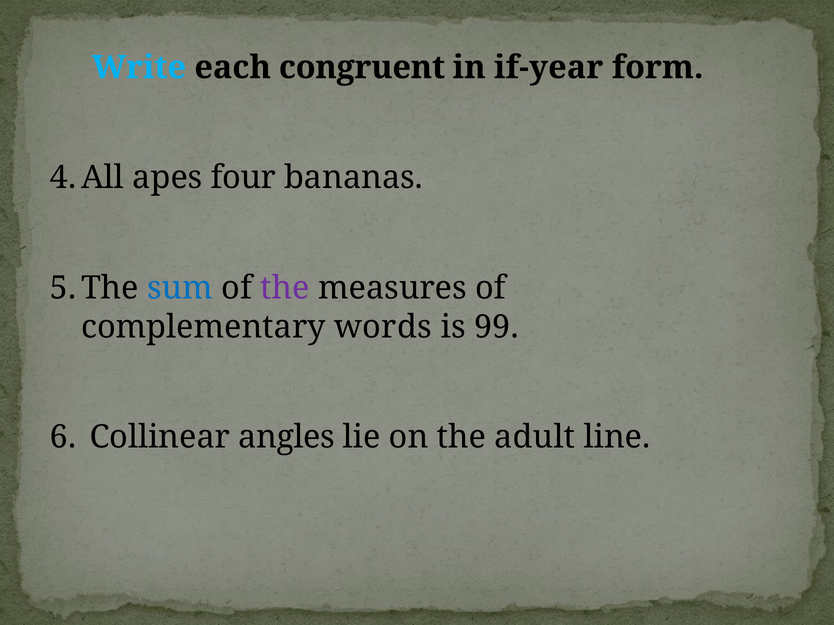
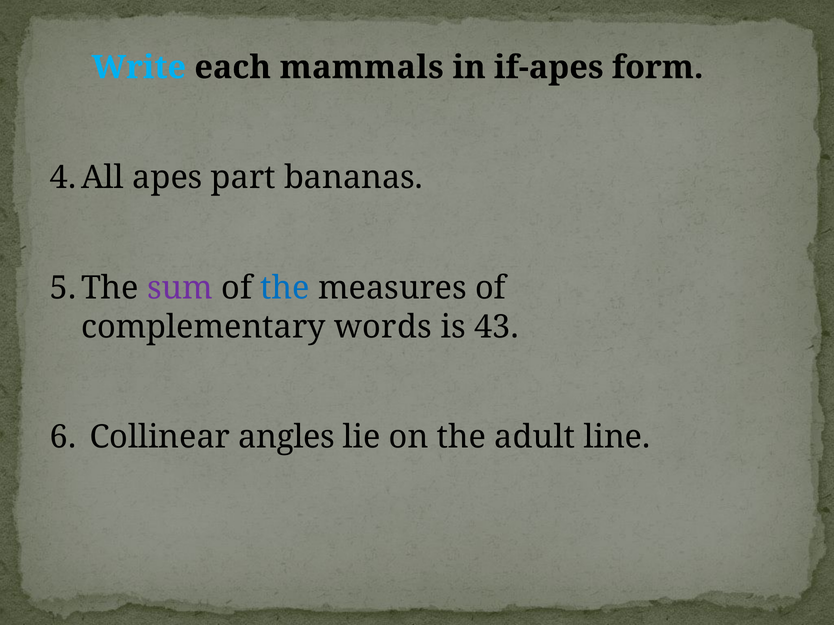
congruent: congruent -> mammals
if-year: if-year -> if-apes
four: four -> part
sum colour: blue -> purple
the at (285, 288) colour: purple -> blue
99: 99 -> 43
